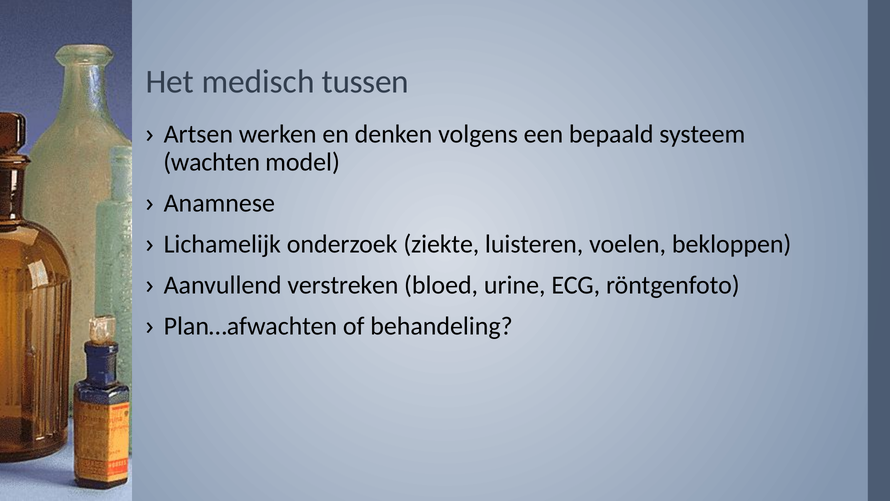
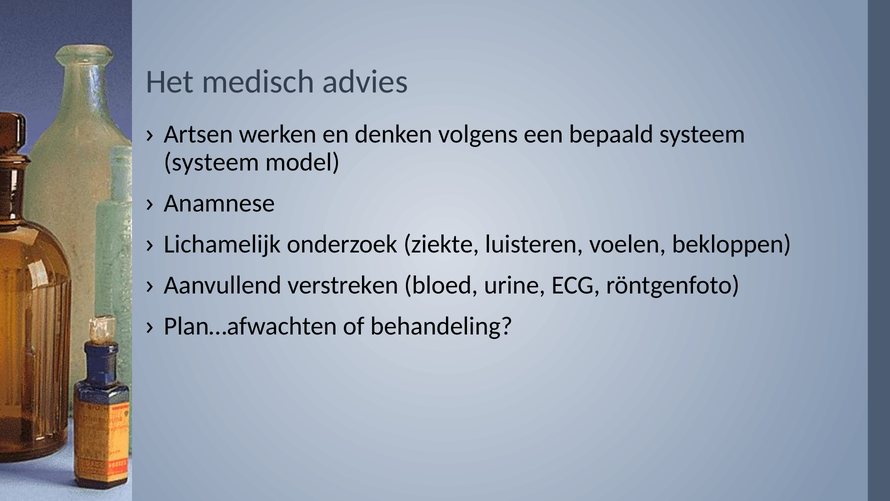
tussen: tussen -> advies
wachten at (212, 162): wachten -> systeem
